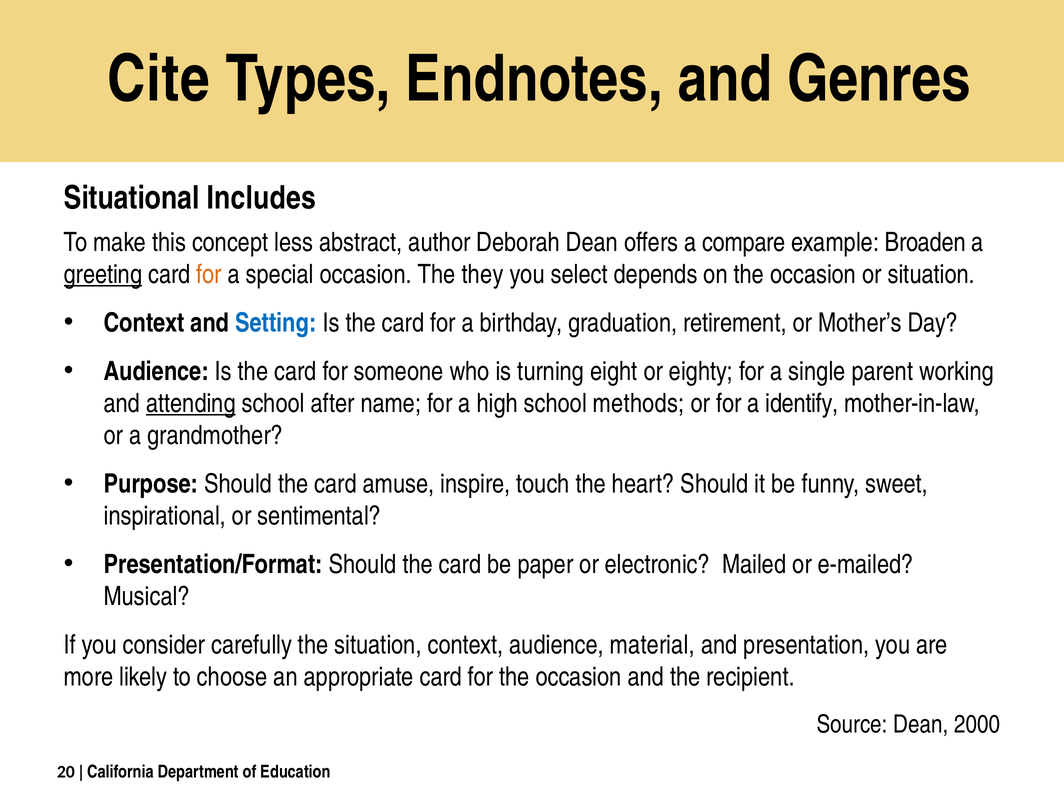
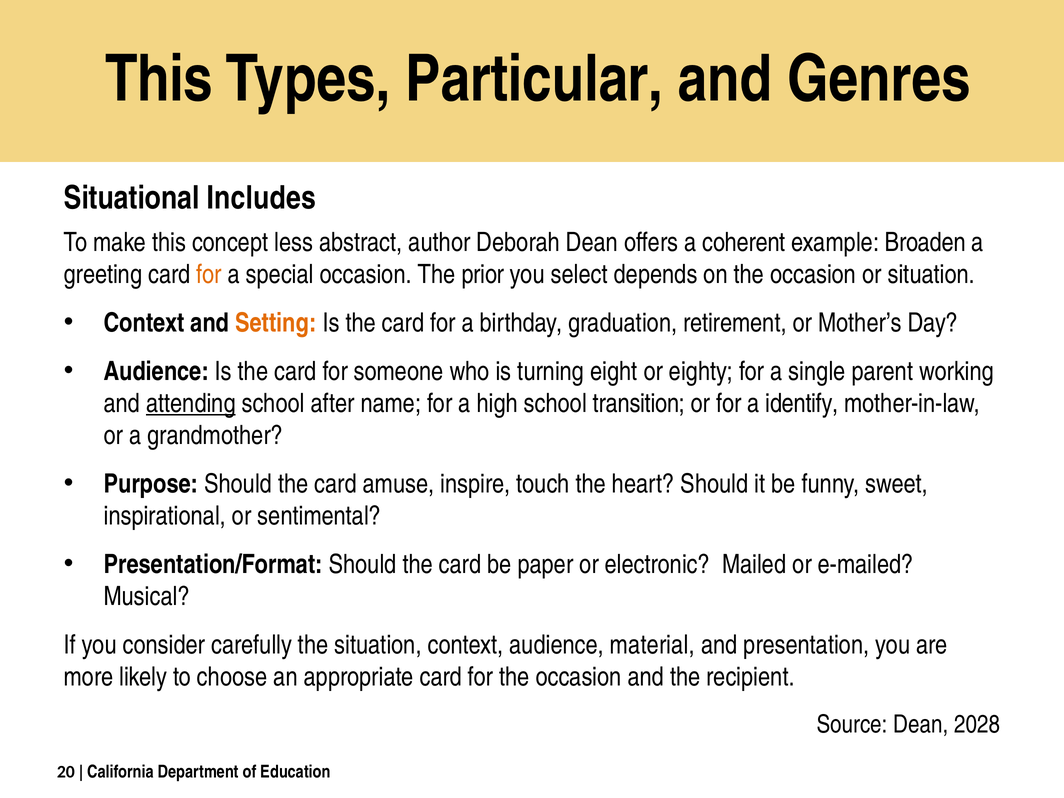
Cite at (159, 79): Cite -> This
Endnotes: Endnotes -> Particular
compare: compare -> coherent
greeting underline: present -> none
they: they -> prior
Setting colour: blue -> orange
methods: methods -> transition
2000: 2000 -> 2028
